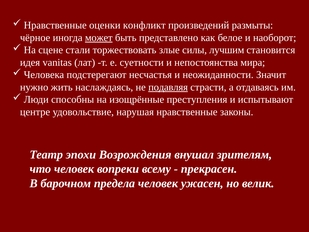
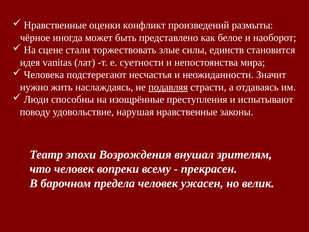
может underline: present -> none
лучшим: лучшим -> единств
центре: центре -> поводу
